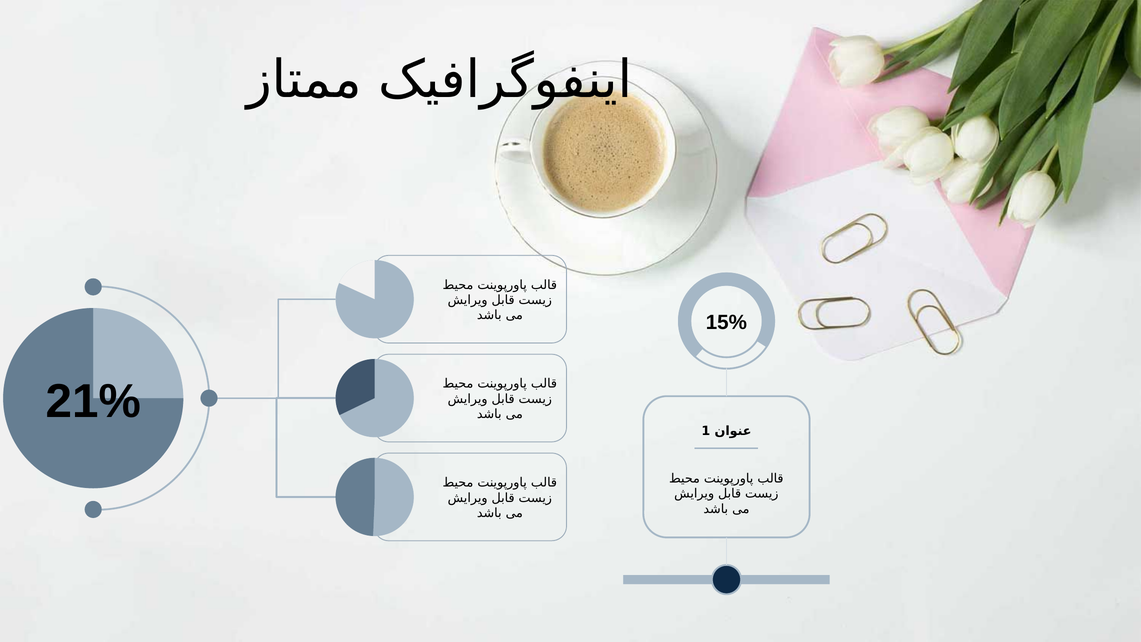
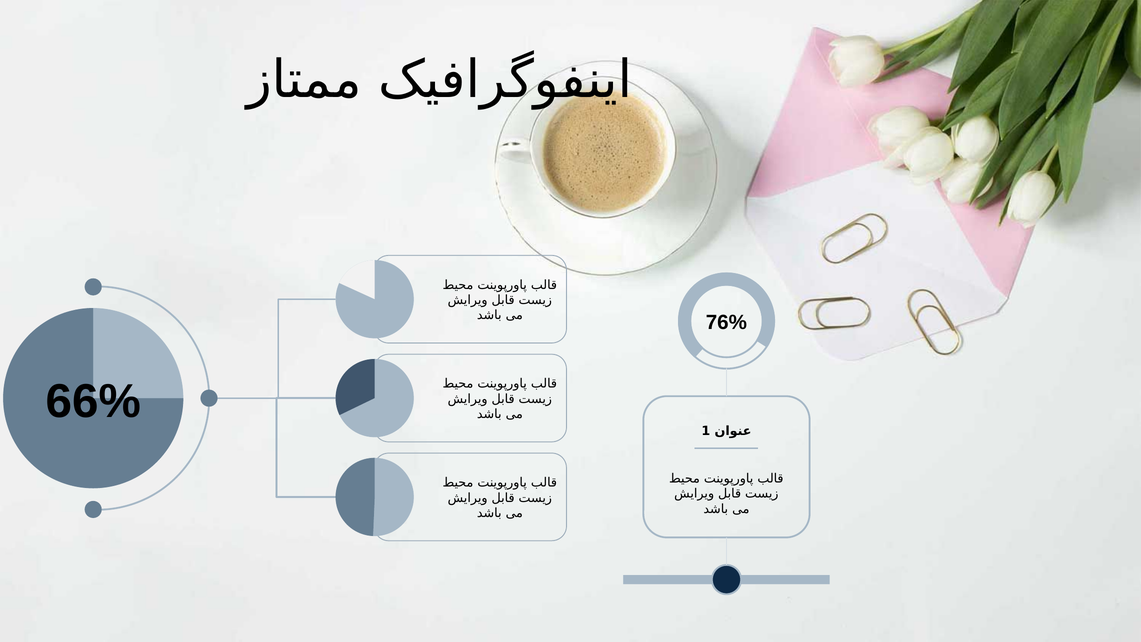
15%: 15% -> 76%
21%: 21% -> 66%
